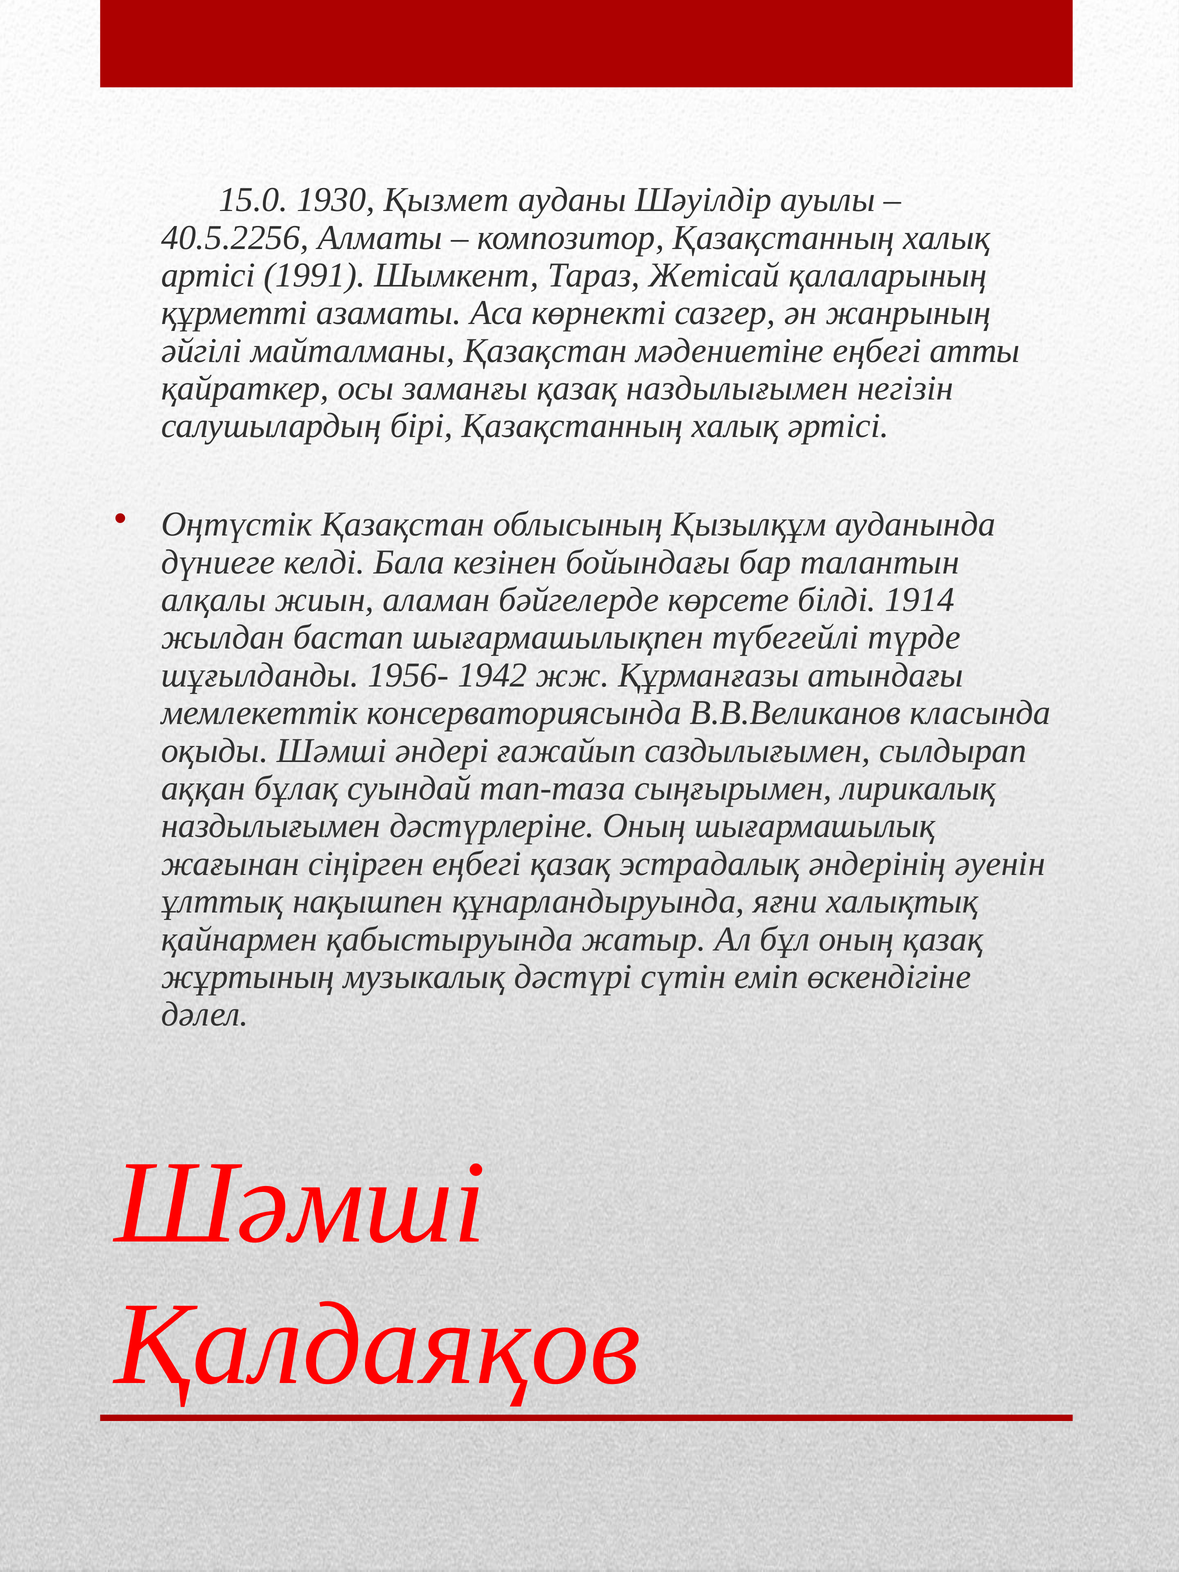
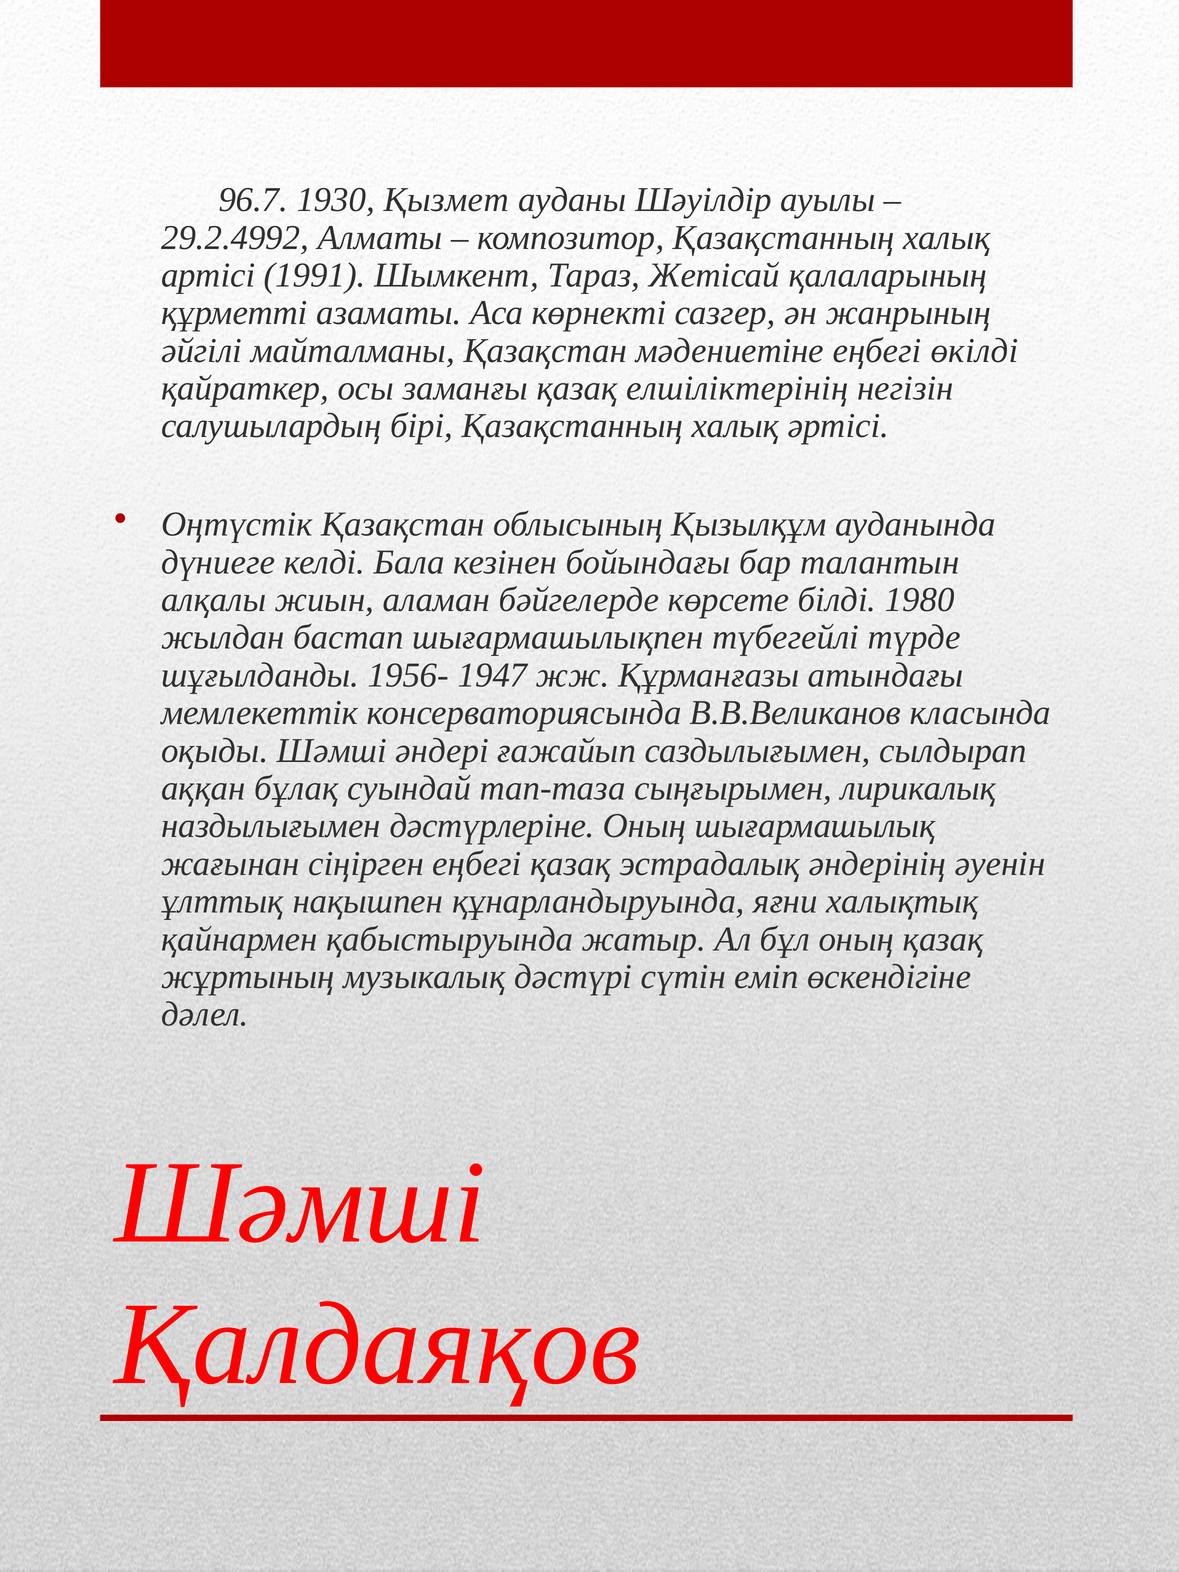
15.0: 15.0 -> 96.7
40.5.2256: 40.5.2256 -> 29.2.4992
атты: атты -> өкiлдi
қазақ наздылығымен: наздылығымен -> елшiлiктерiнiң
1914: 1914 -> 1980
1942: 1942 -> 1947
